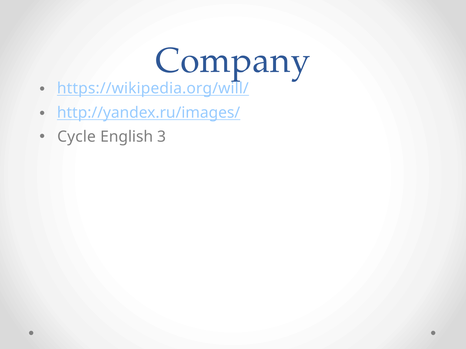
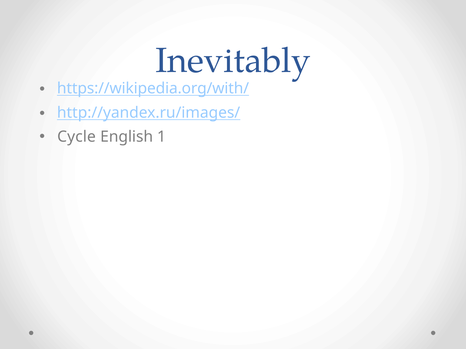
Company: Company -> Inevitably
https://wikipedia.org/will/: https://wikipedia.org/will/ -> https://wikipedia.org/with/
3: 3 -> 1
